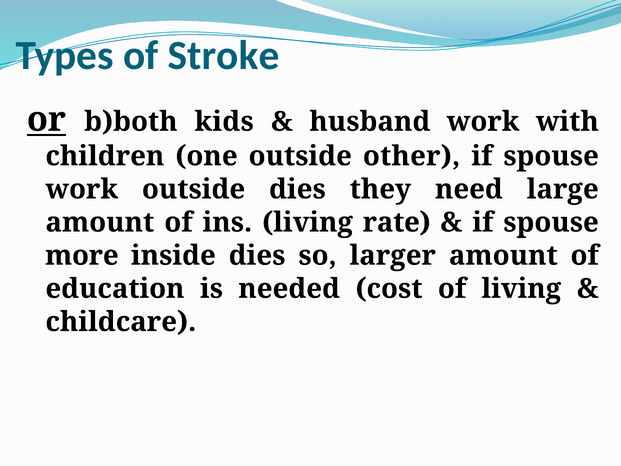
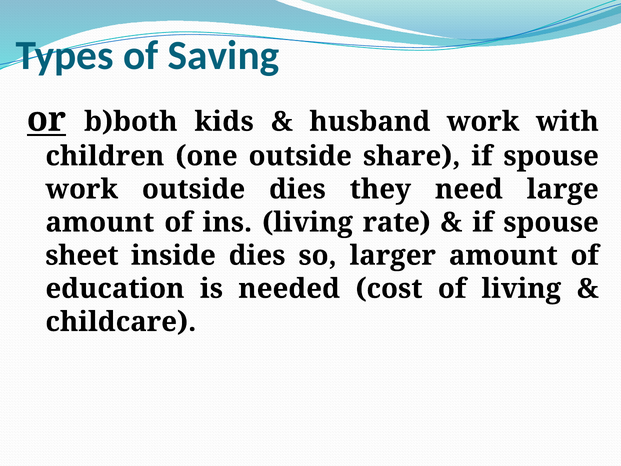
Stroke: Stroke -> Saving
other: other -> share
more: more -> sheet
